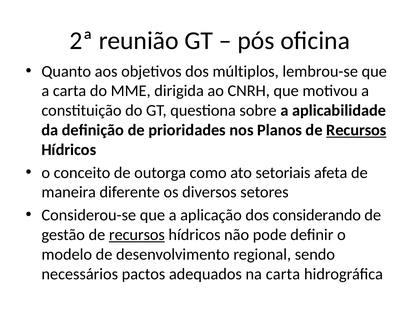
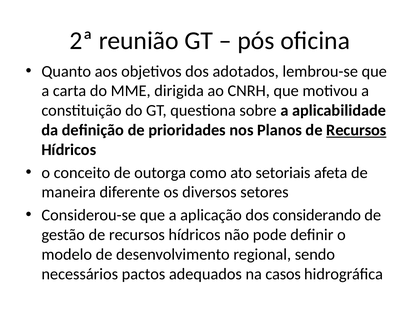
múltiplos: múltiplos -> adotados
recursos at (137, 235) underline: present -> none
na carta: carta -> casos
